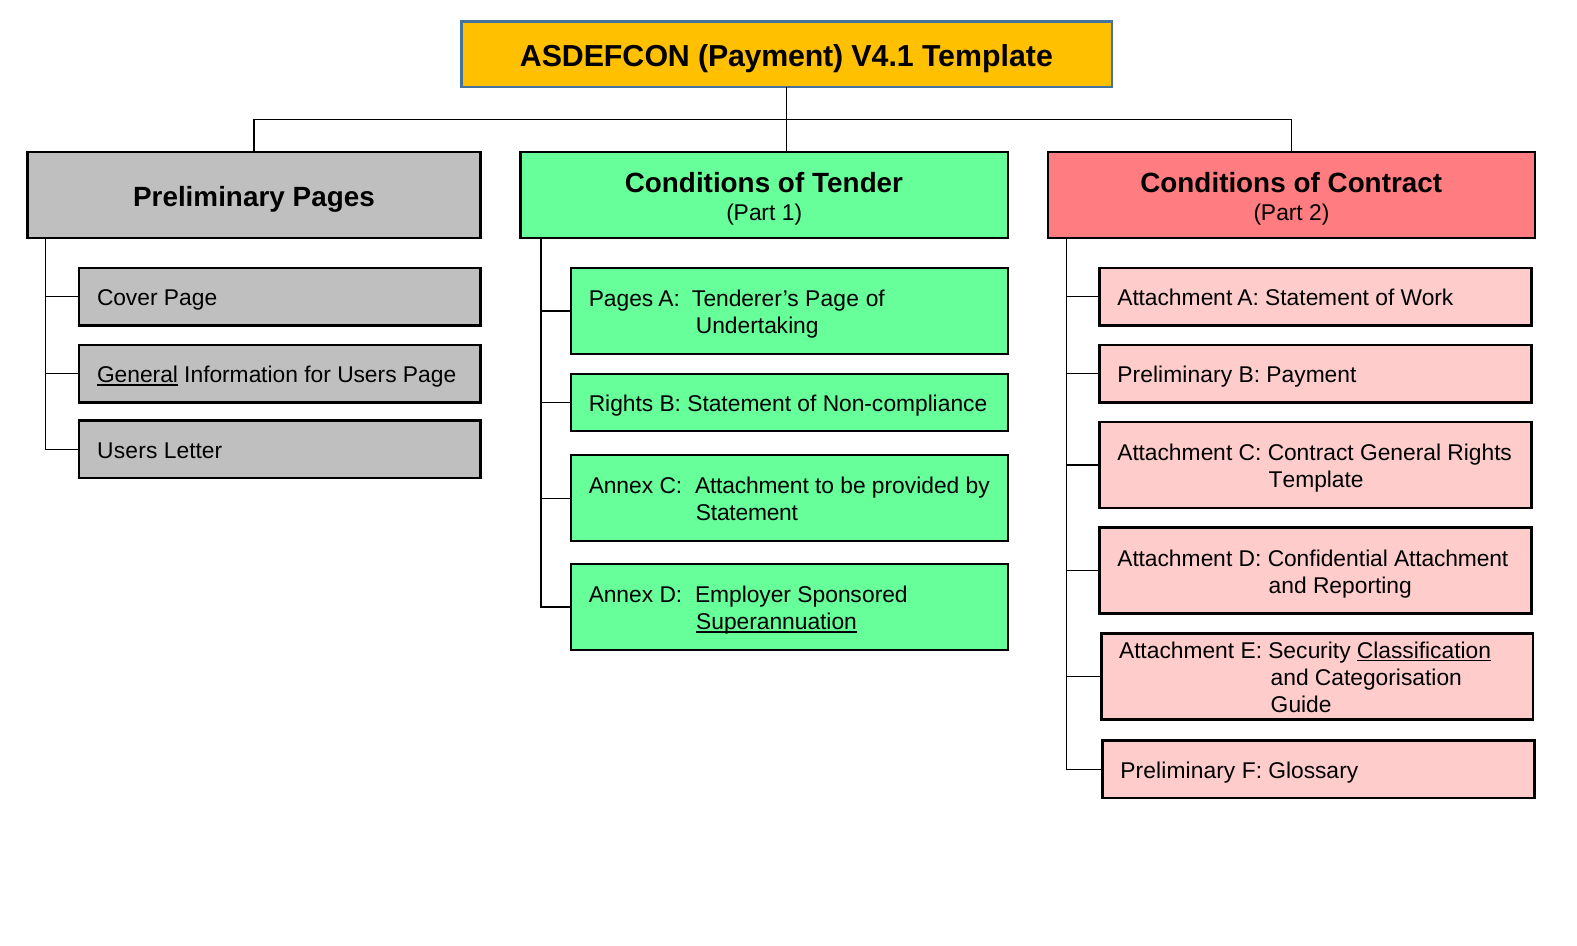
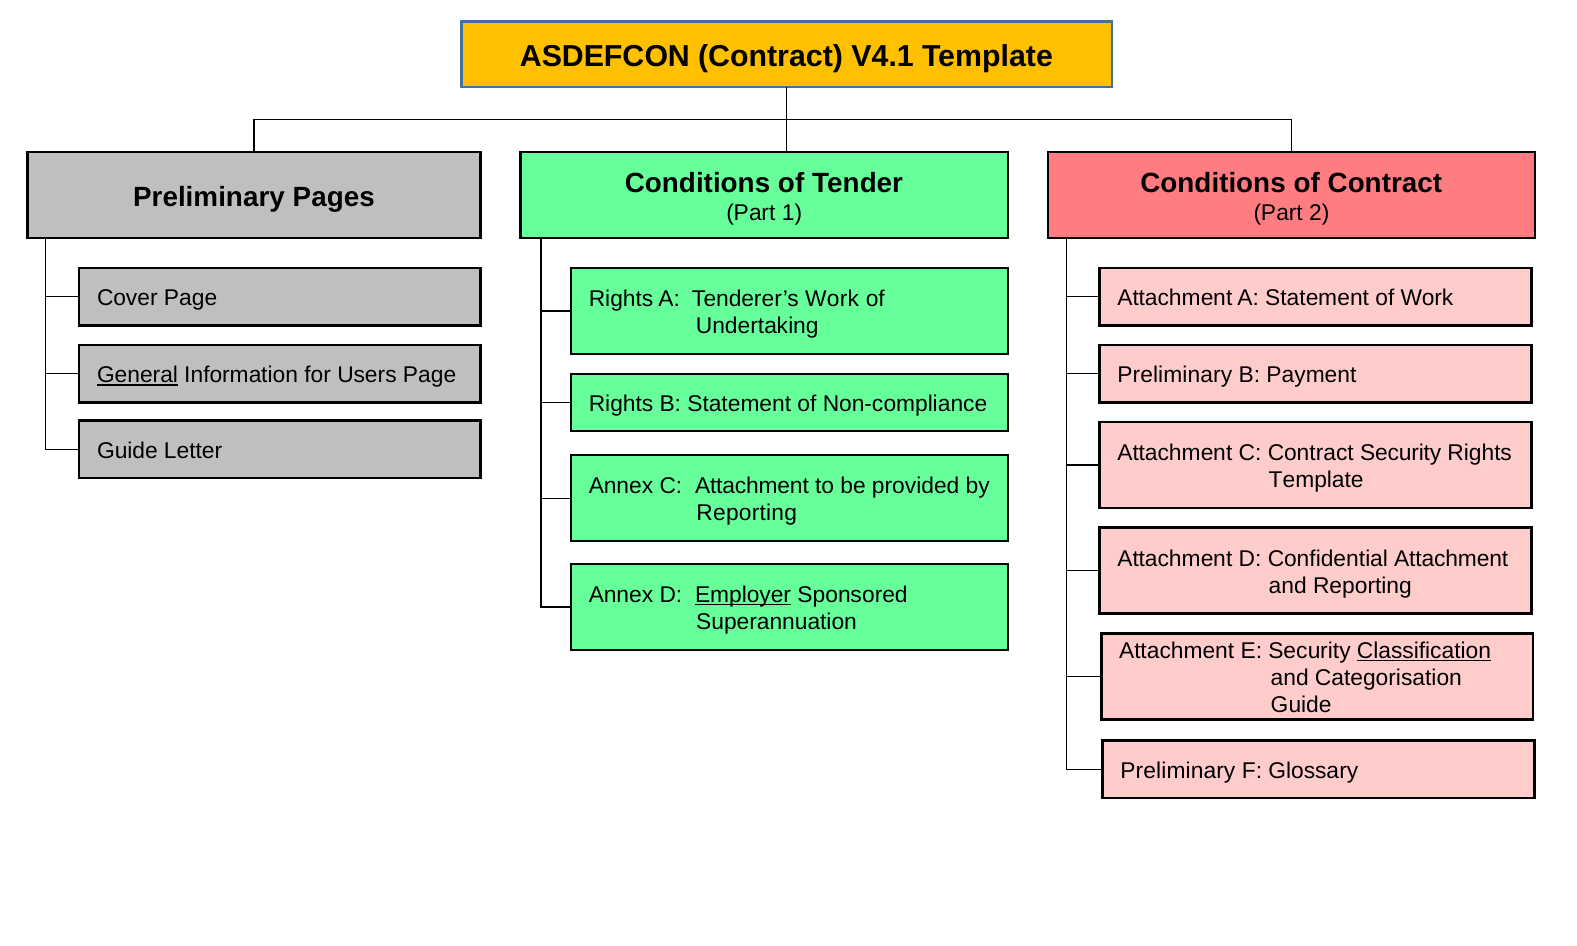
ASDEFCON Payment: Payment -> Contract
Pages at (621, 299): Pages -> Rights
Tenderer’s Page: Page -> Work
Users at (127, 451): Users -> Guide
Contract General: General -> Security
Statement at (747, 513): Statement -> Reporting
Employer underline: none -> present
Superannuation underline: present -> none
